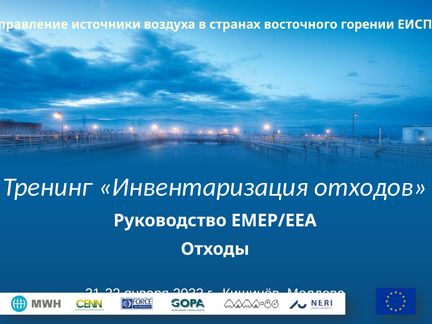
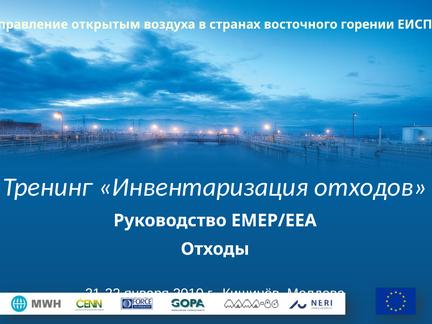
источники: источники -> открытым
2033: 2033 -> 2010
